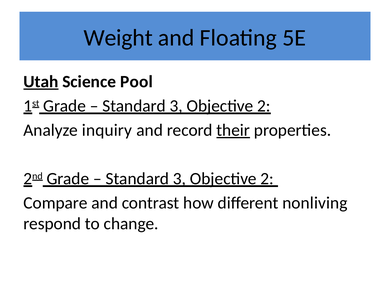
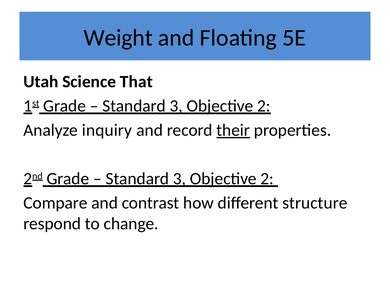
Utah underline: present -> none
Pool: Pool -> That
nonliving: nonliving -> structure
